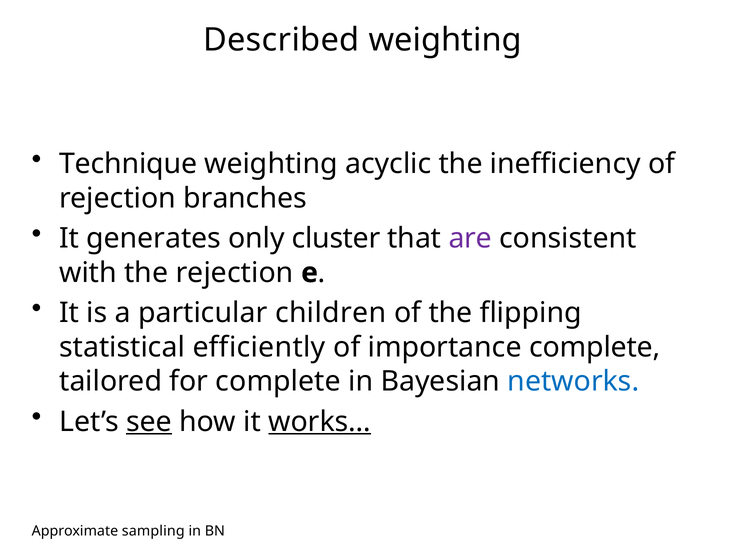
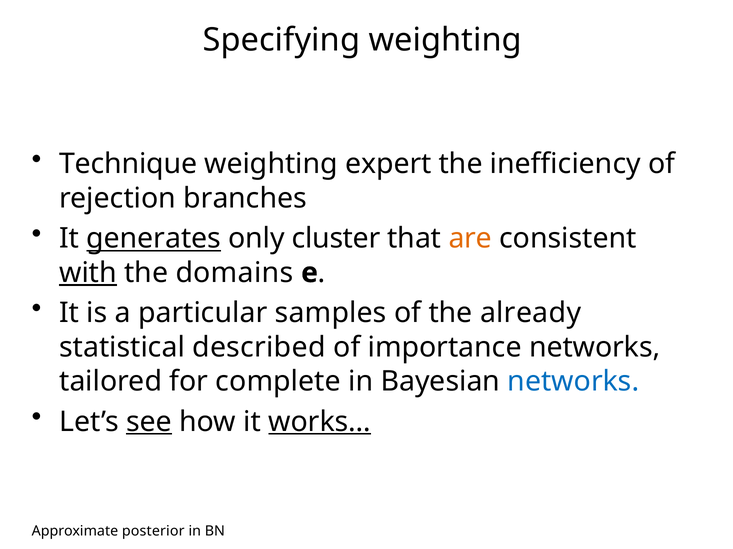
Described: Described -> Specifying
acyclic: acyclic -> expert
generates underline: none -> present
are colour: purple -> orange
with underline: none -> present
the rejection: rejection -> domains
children: children -> samples
flipping: flipping -> already
efficiently: efficiently -> described
importance complete: complete -> networks
sampling: sampling -> posterior
